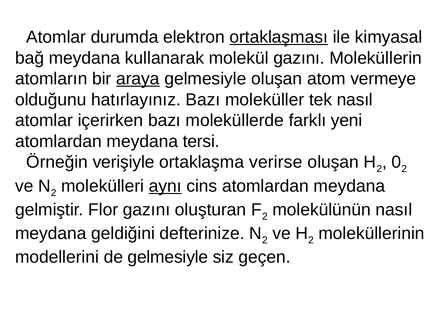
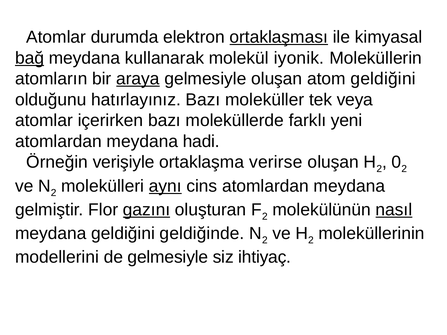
bağ underline: none -> present
molekül gazını: gazını -> iyonik
atom vermeye: vermeye -> geldiğini
tek nasıl: nasıl -> veya
tersi: tersi -> hadi
gazını at (147, 210) underline: none -> present
nasıl at (394, 210) underline: none -> present
defterinize: defterinize -> geldiğinde
geçen: geçen -> ihtiyaç
